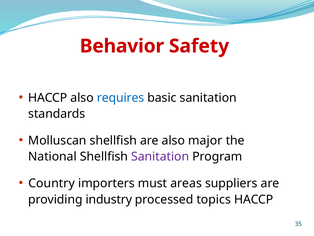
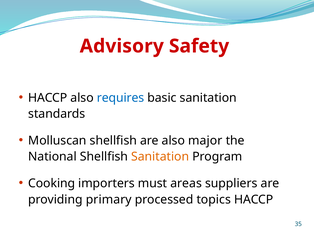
Behavior: Behavior -> Advisory
Sanitation at (160, 156) colour: purple -> orange
Country: Country -> Cooking
industry: industry -> primary
